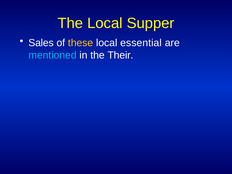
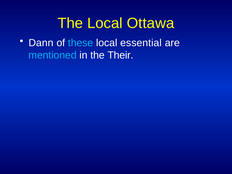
Supper: Supper -> Ottawa
Sales: Sales -> Dann
these colour: yellow -> light blue
